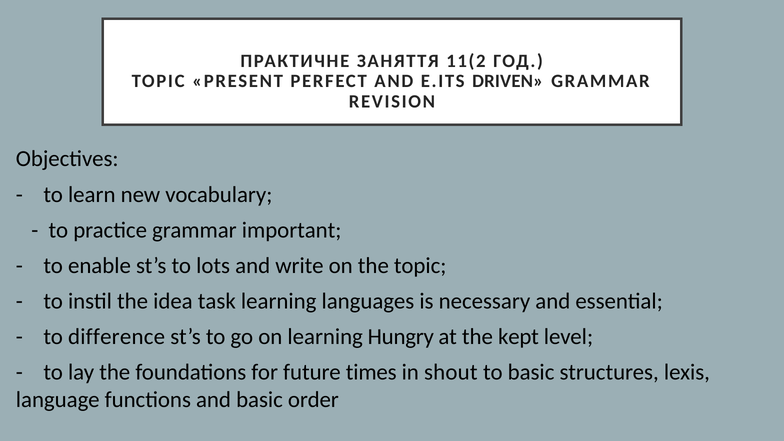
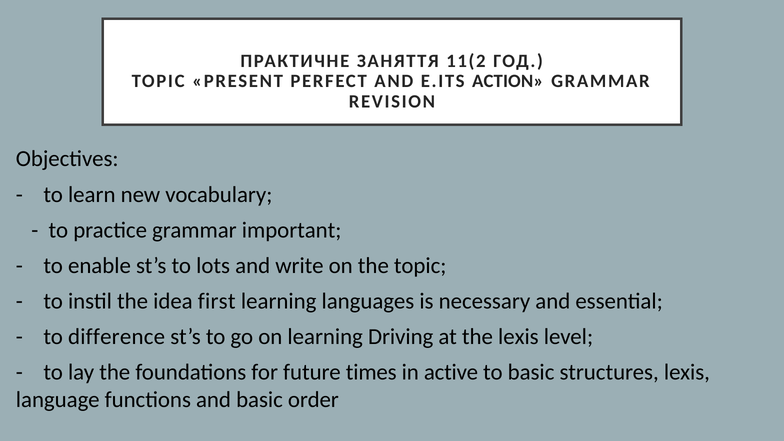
DRIVEN: DRIVEN -> ACTION
task: task -> first
Hungry: Hungry -> Driving
the kept: kept -> lexis
shout: shout -> active
